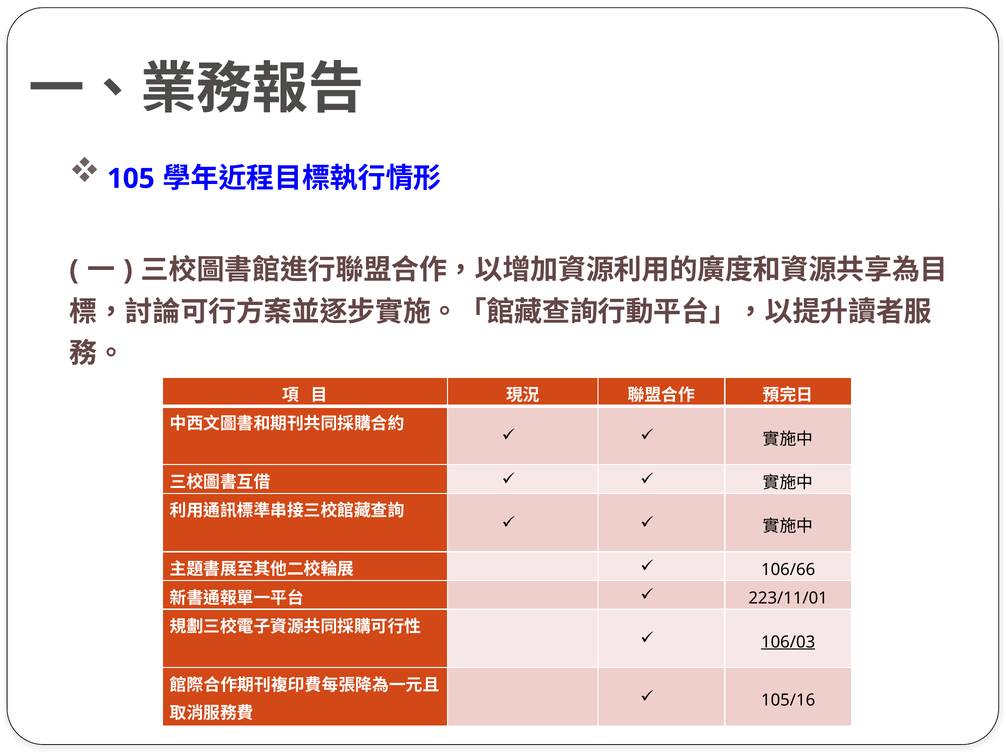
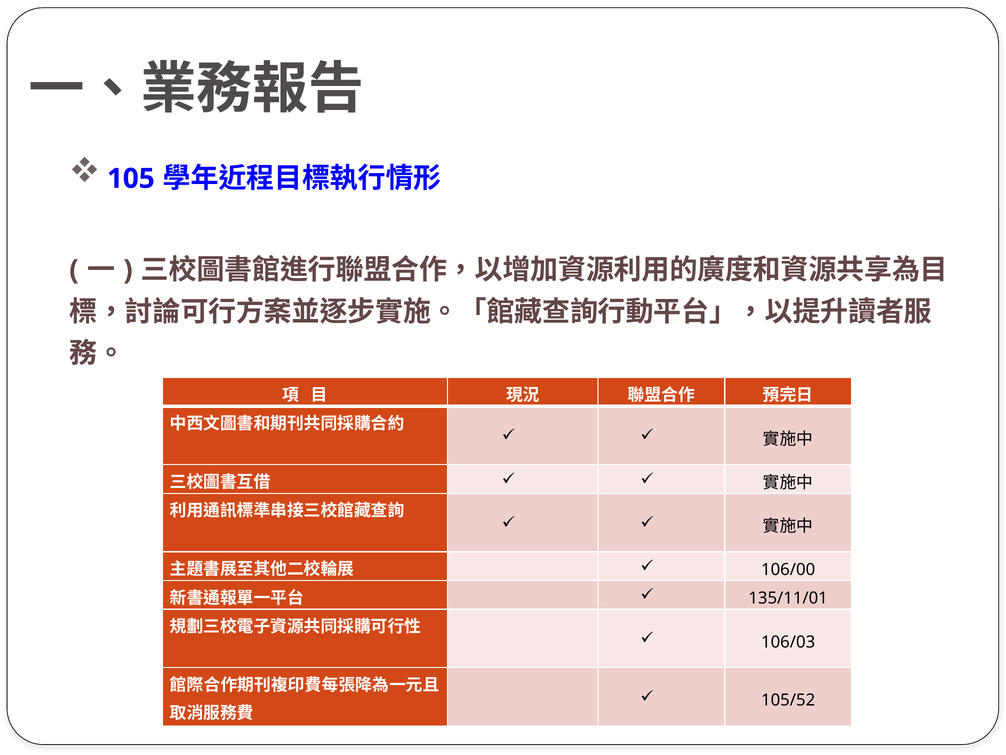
106/66: 106/66 -> 106/00
223/11/01: 223/11/01 -> 135/11/01
106/03 underline: present -> none
105/16: 105/16 -> 105/52
